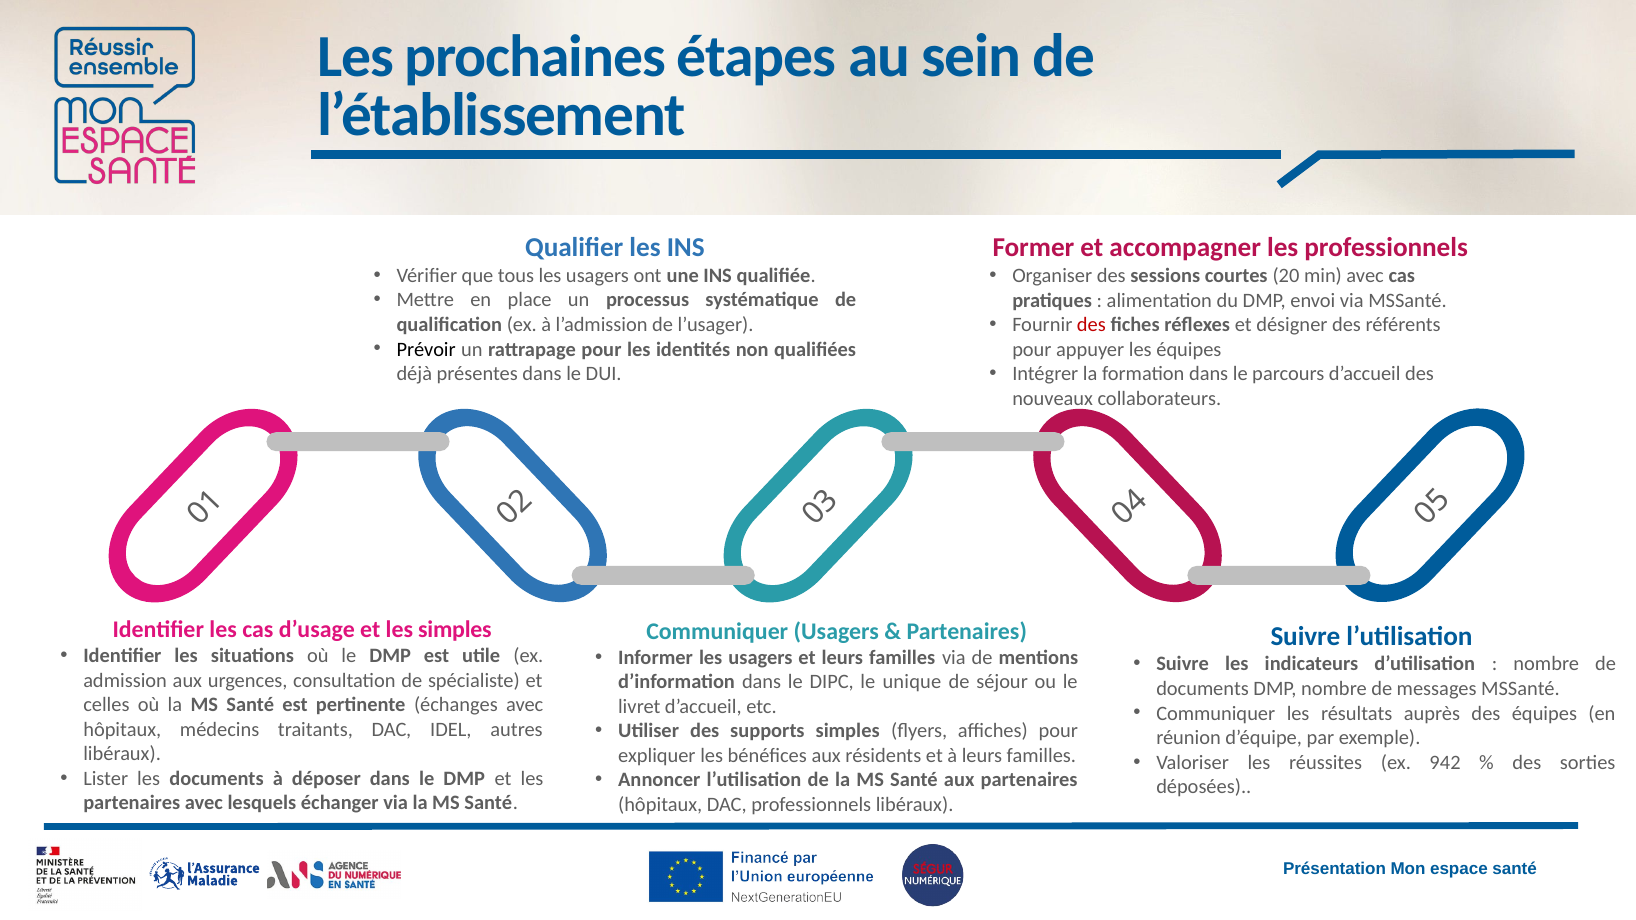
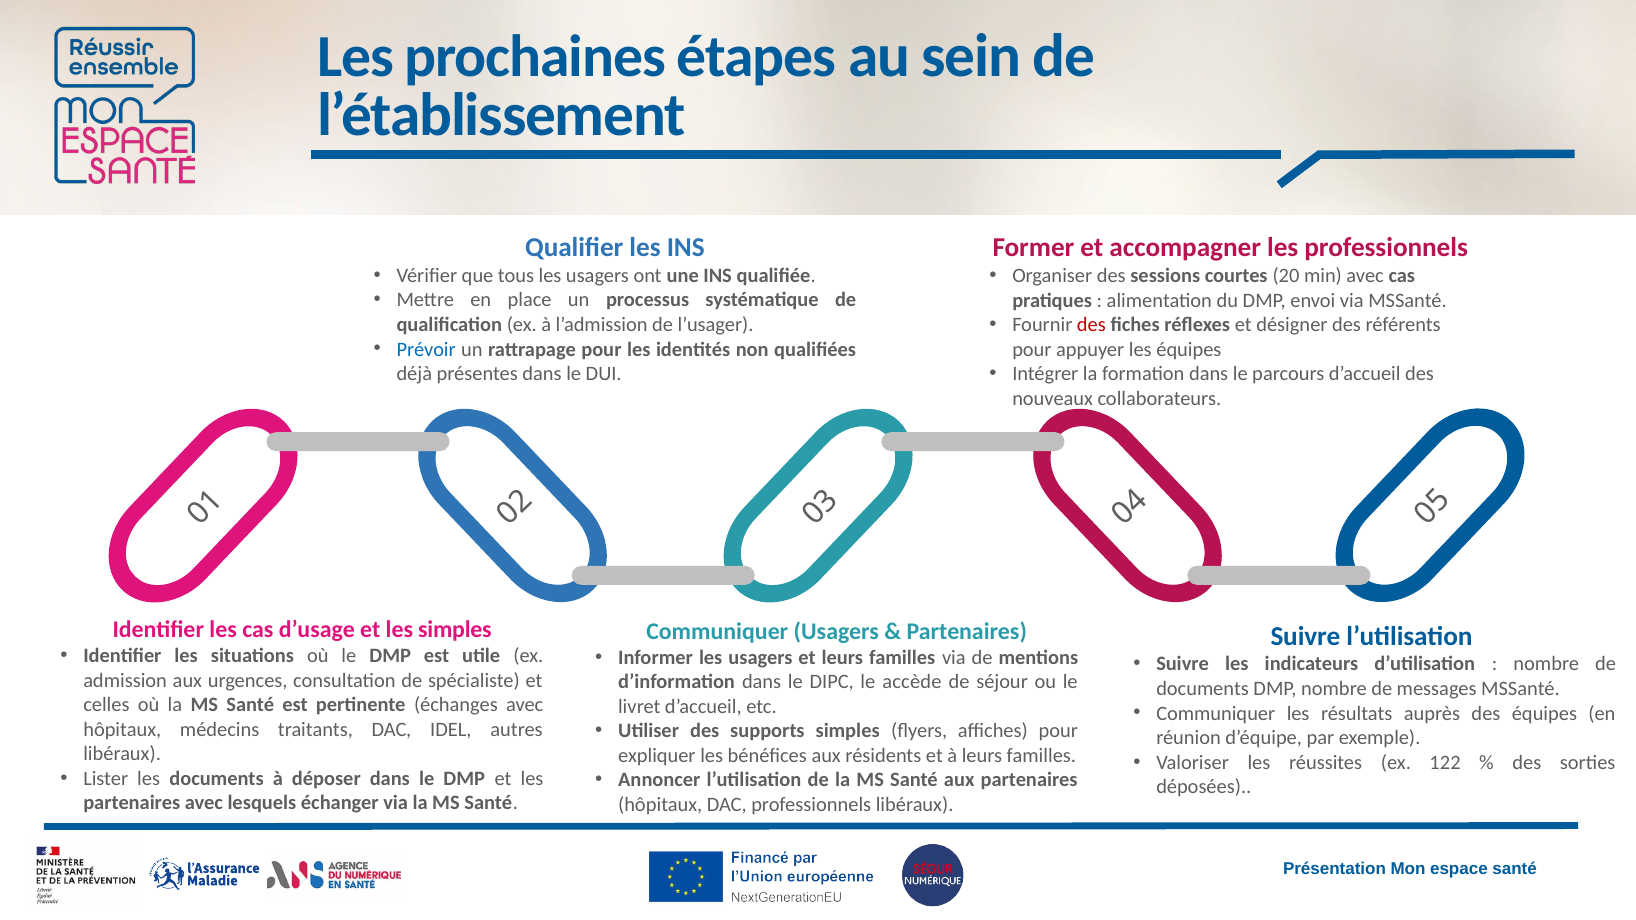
Prévoir colour: black -> blue
unique: unique -> accède
942: 942 -> 122
